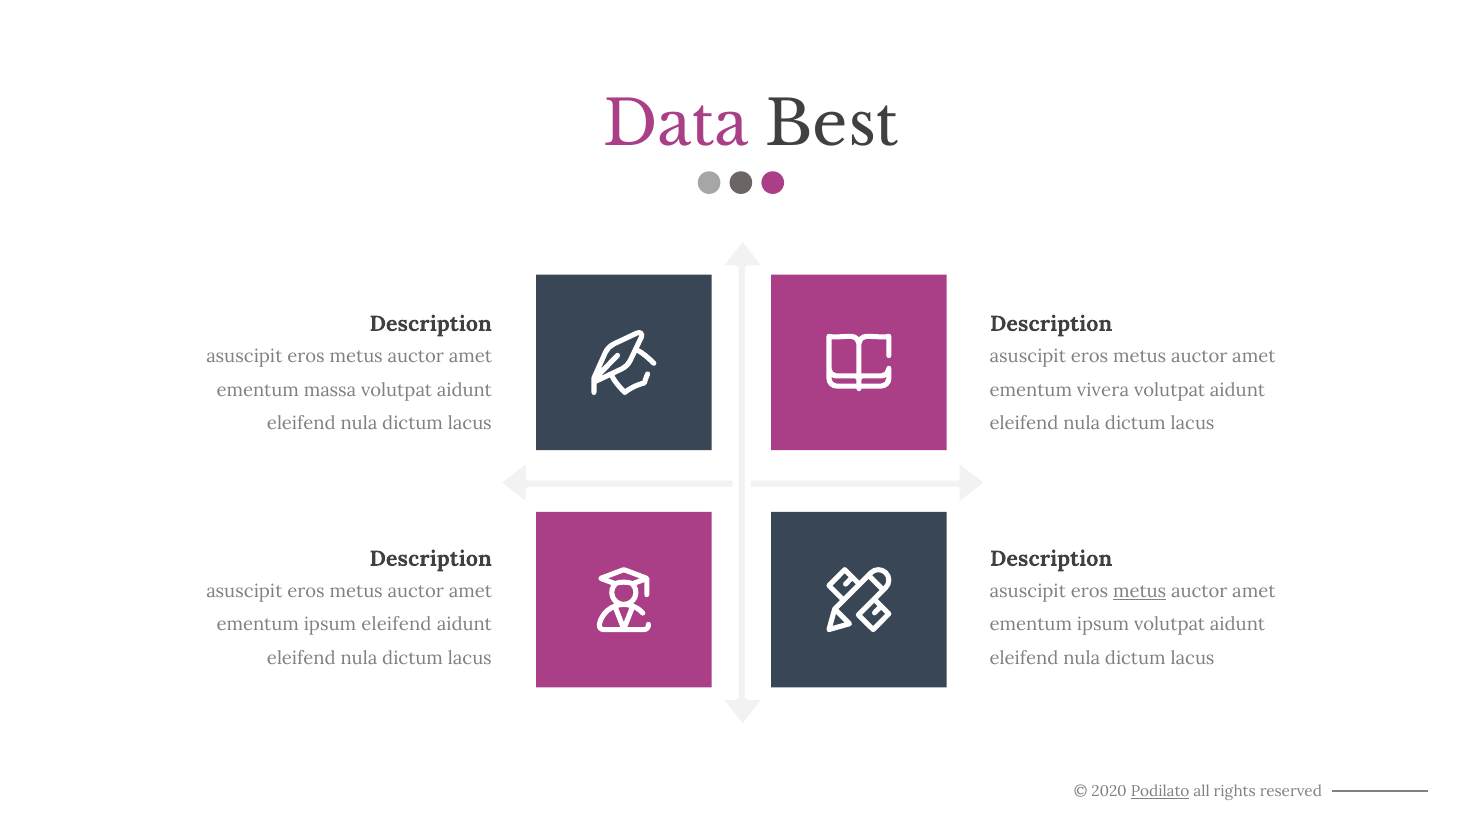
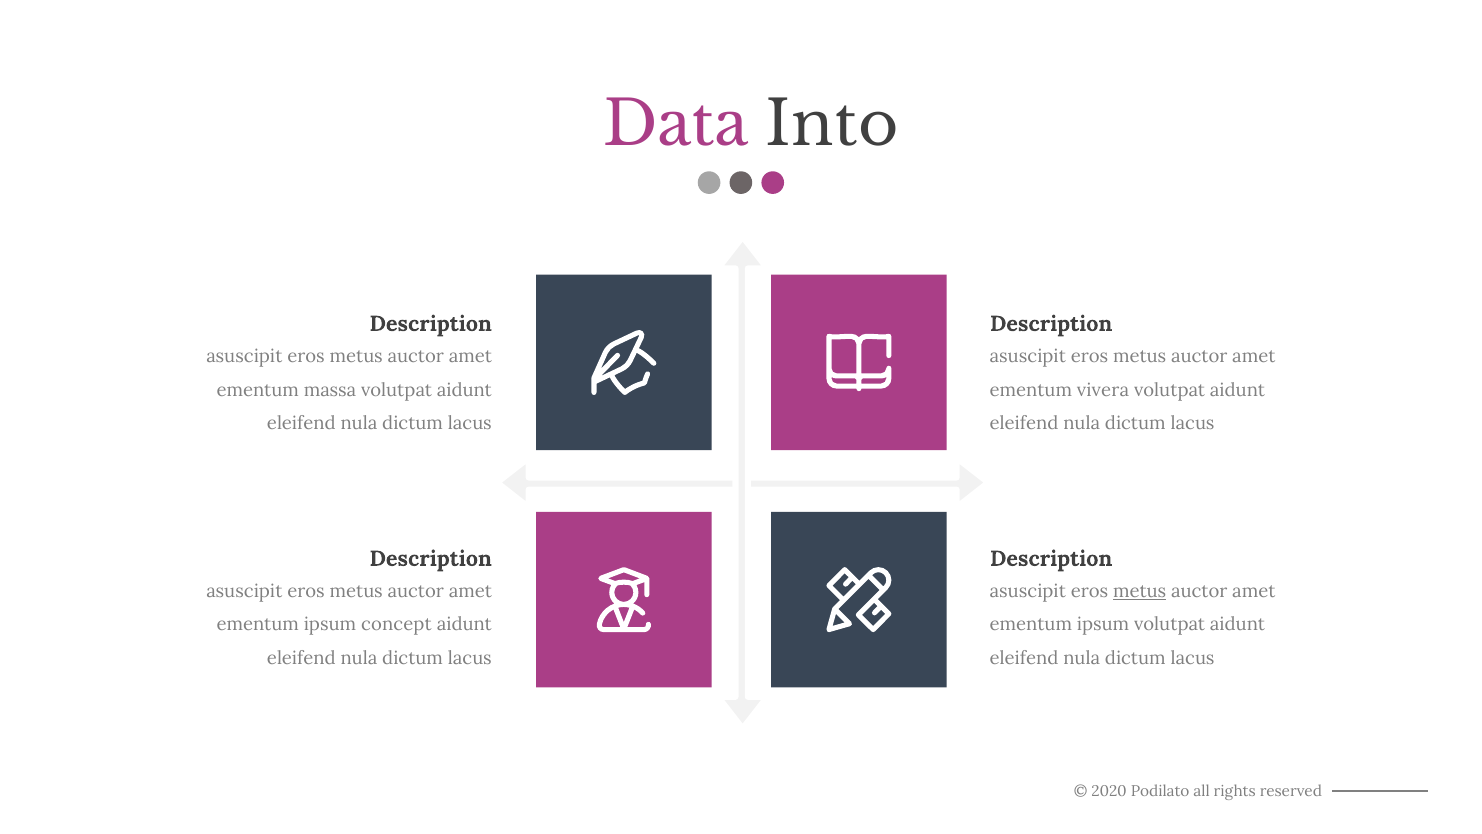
Best: Best -> Into
ipsum eleifend: eleifend -> concept
Podilato underline: present -> none
